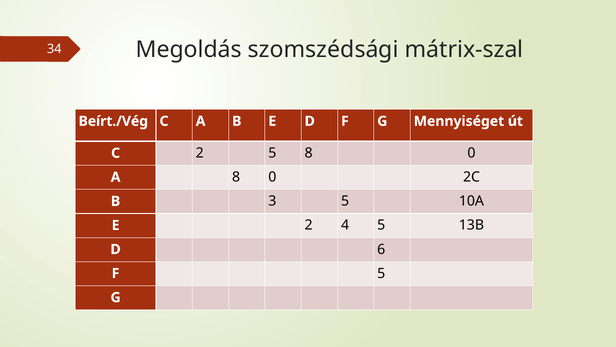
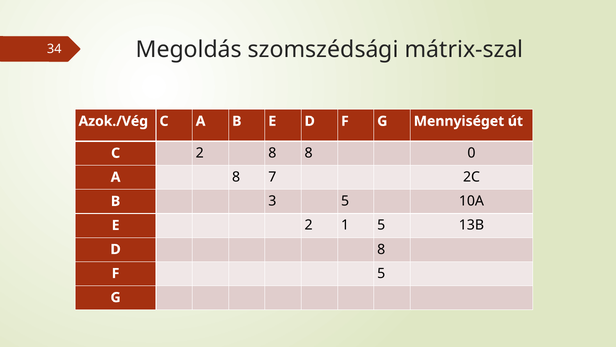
Beírt./Vég: Beírt./Vég -> Azok./Vég
2 5: 5 -> 8
A 8 0: 0 -> 7
4: 4 -> 1
D 6: 6 -> 8
